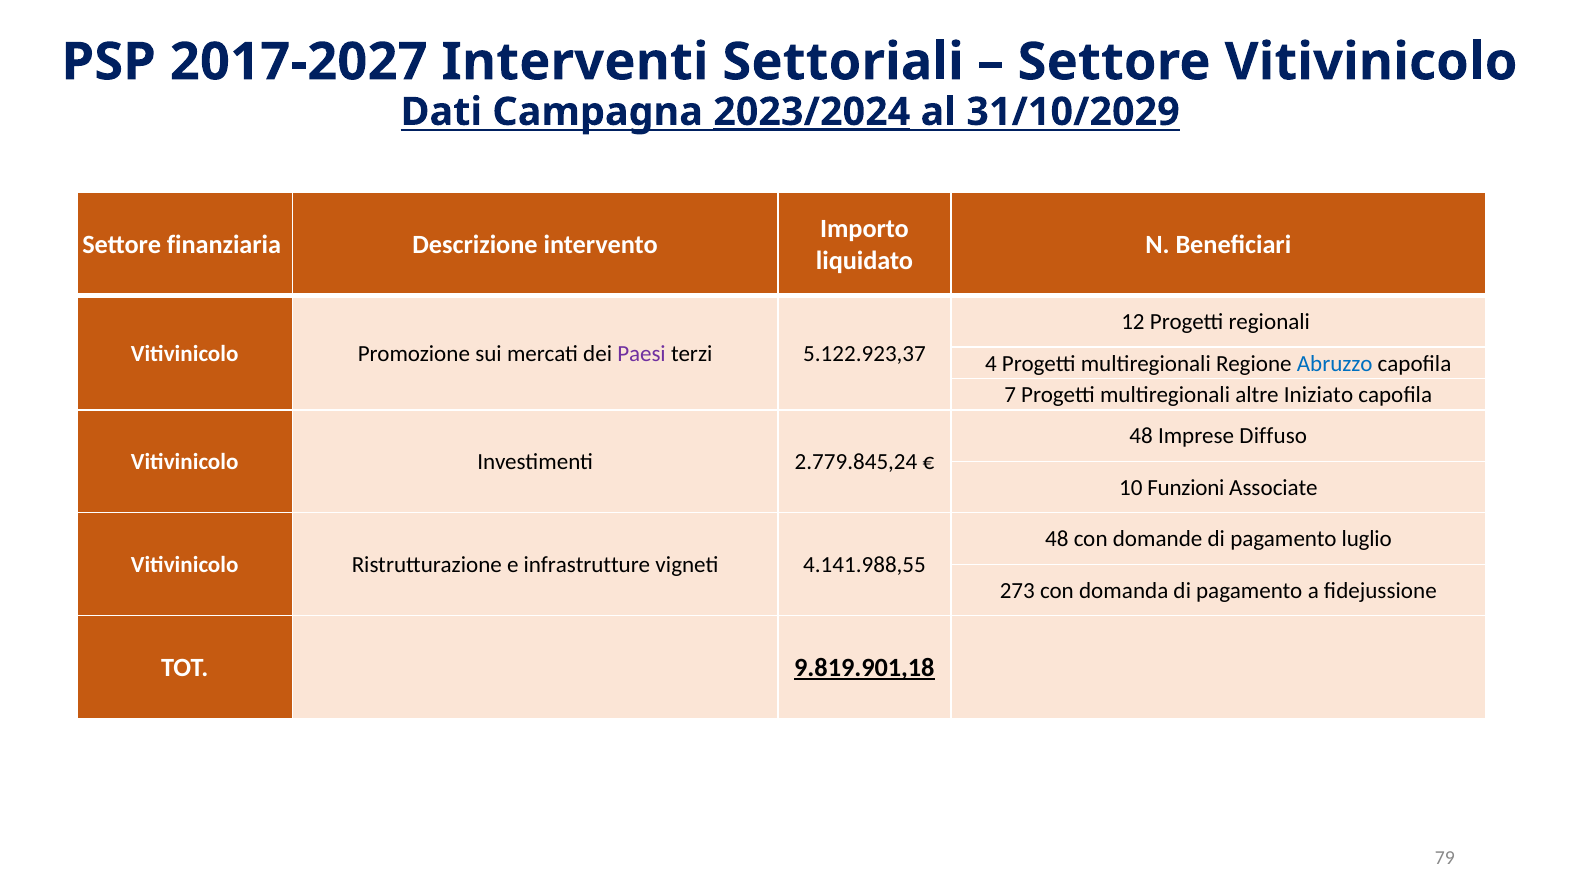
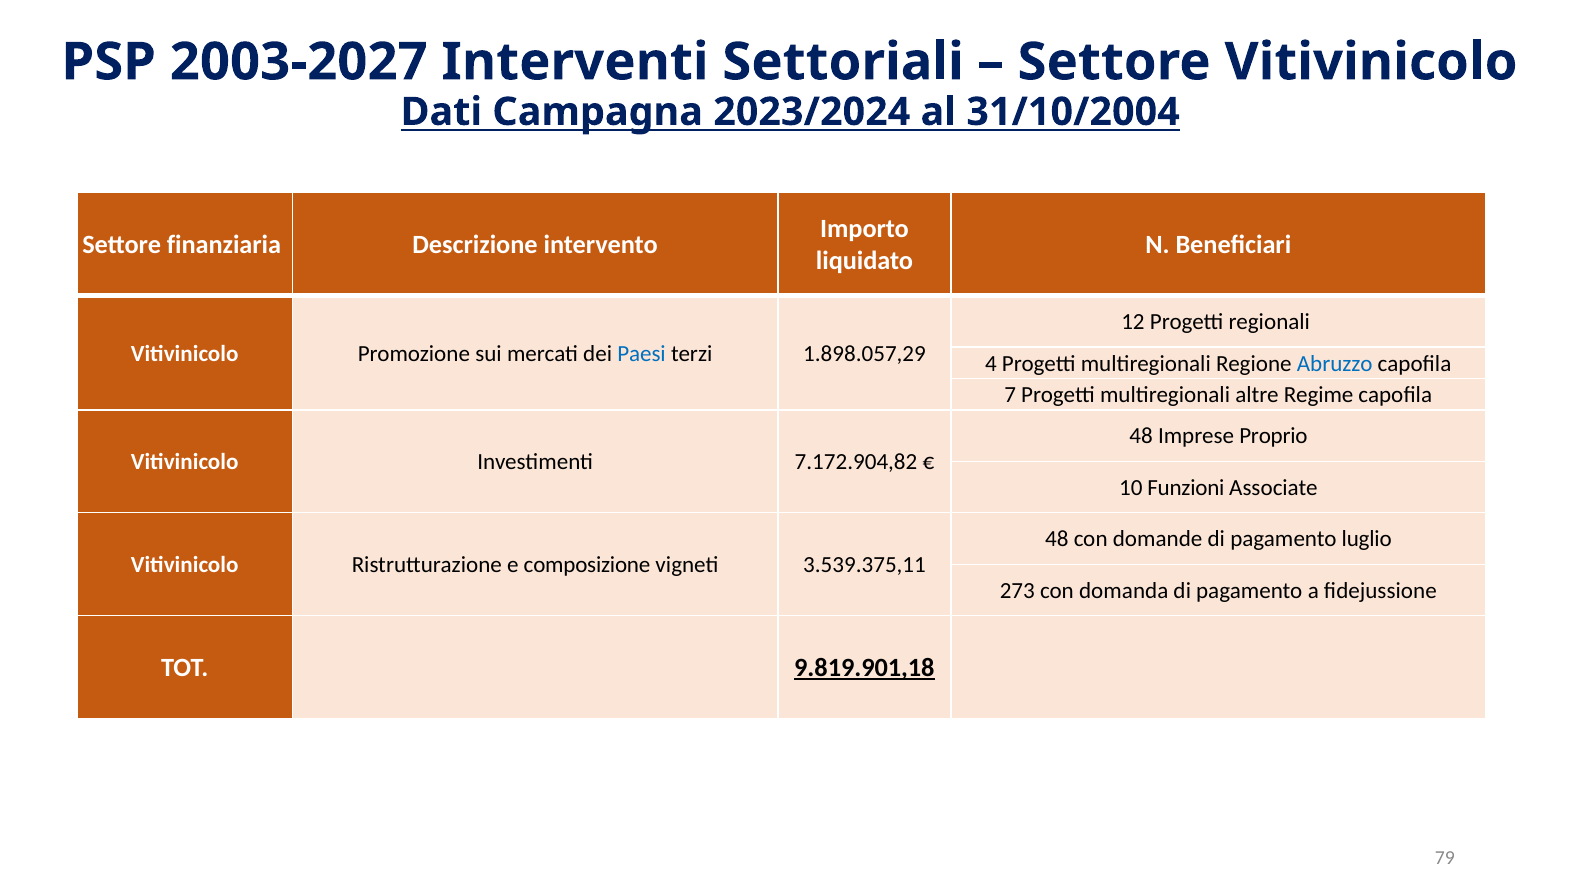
2017-2027: 2017-2027 -> 2003-2027
2023/2024 underline: present -> none
31/10/2029: 31/10/2029 -> 31/10/2004
Paesi colour: purple -> blue
5.122.923,37: 5.122.923,37 -> 1.898.057,29
Iniziato: Iniziato -> Regime
Diffuso: Diffuso -> Proprio
2.779.845,24: 2.779.845,24 -> 7.172.904,82
infrastrutture: infrastrutture -> composizione
4.141.988,55: 4.141.988,55 -> 3.539.375,11
